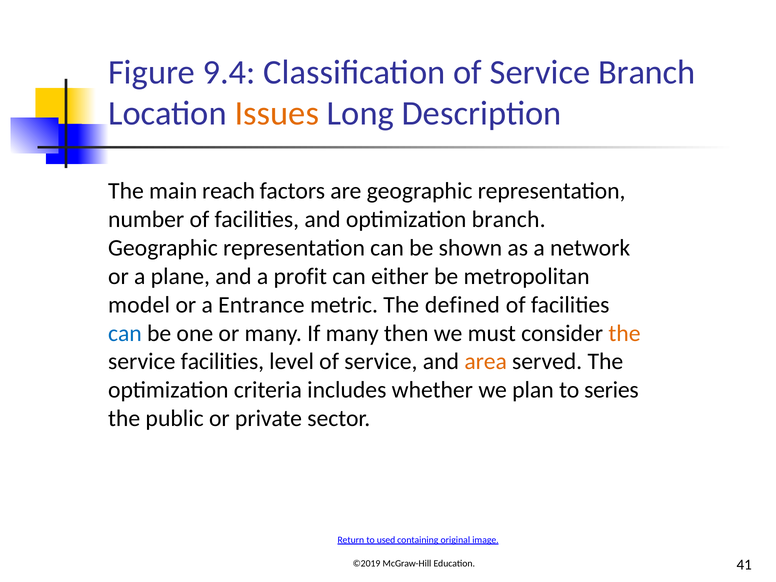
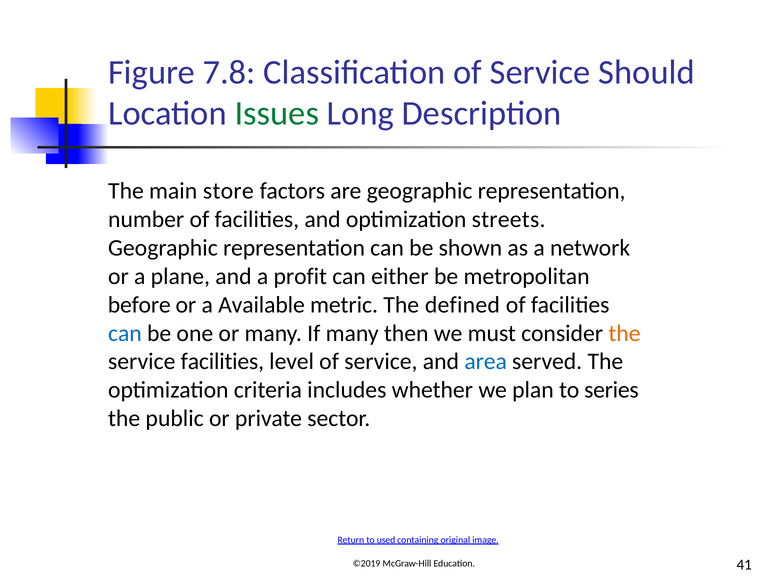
9.4: 9.4 -> 7.8
Service Branch: Branch -> Should
Issues colour: orange -> green
reach: reach -> store
optimization branch: branch -> streets
model: model -> before
Entrance: Entrance -> Available
area colour: orange -> blue
